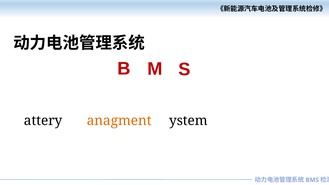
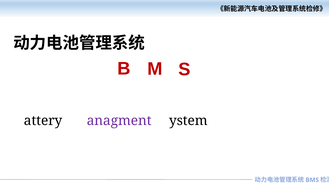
anagment colour: orange -> purple
